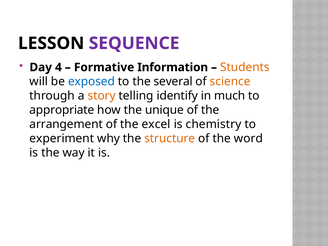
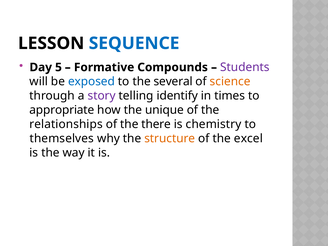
SEQUENCE colour: purple -> blue
4: 4 -> 5
Information: Information -> Compounds
Students colour: orange -> purple
story colour: orange -> purple
much: much -> times
arrangement: arrangement -> relationships
excel: excel -> there
experiment: experiment -> themselves
word: word -> excel
